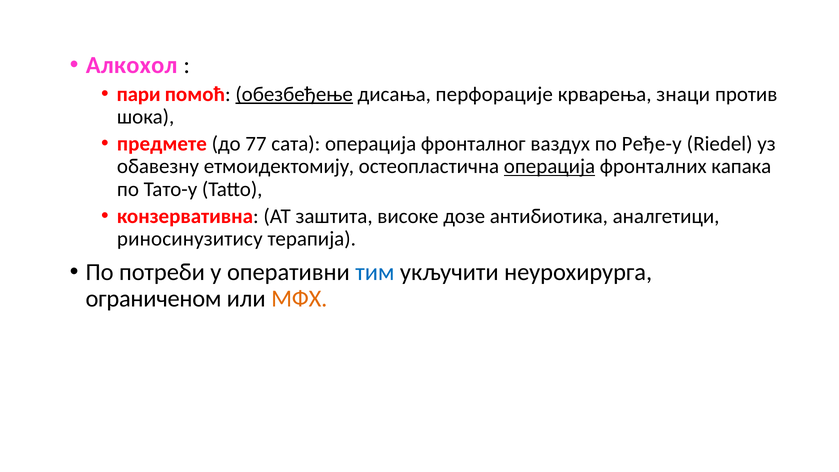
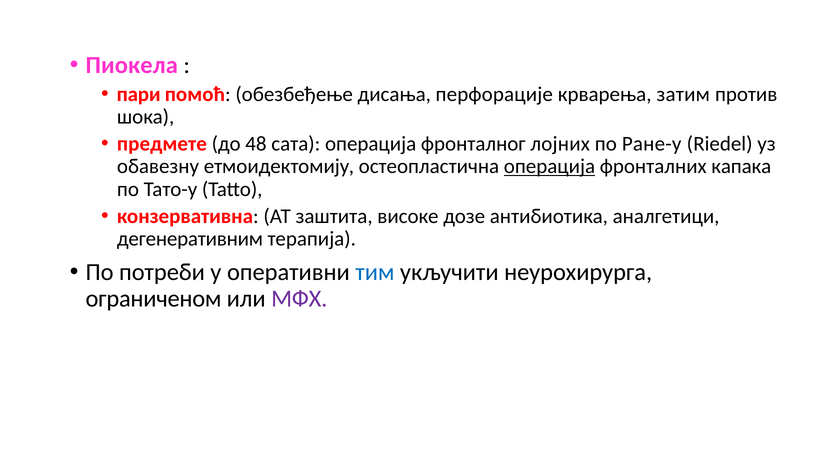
Алкохол: Алкохол -> Пиокела
обезбеђење underline: present -> none
знаци: знаци -> затим
77: 77 -> 48
ваздух: ваздух -> лојних
Ређе-у: Ређе-у -> Ране-у
риносинузитису: риносинузитису -> дегенеративним
МФХ colour: orange -> purple
